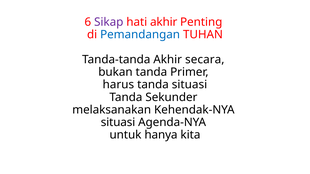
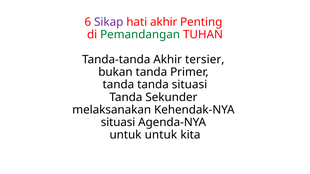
Pemandangan colour: blue -> green
secara: secara -> tersier
harus at (118, 85): harus -> tanda
untuk hanya: hanya -> untuk
